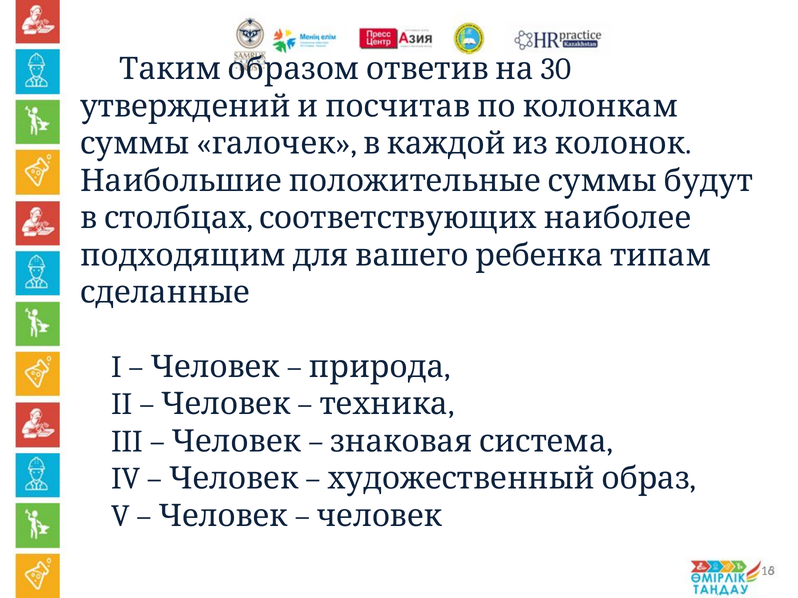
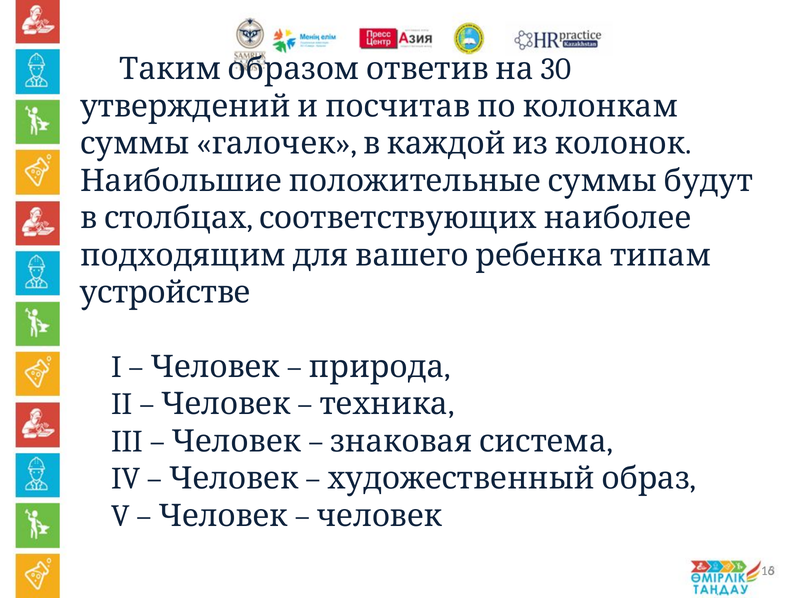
сделанные: сделанные -> устройстве
